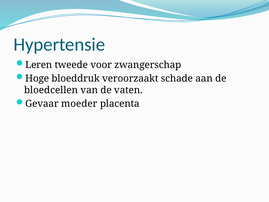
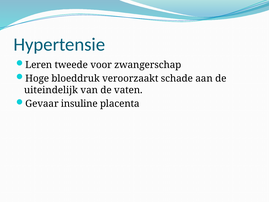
bloedcellen: bloedcellen -> uiteindelijk
moeder: moeder -> insuline
